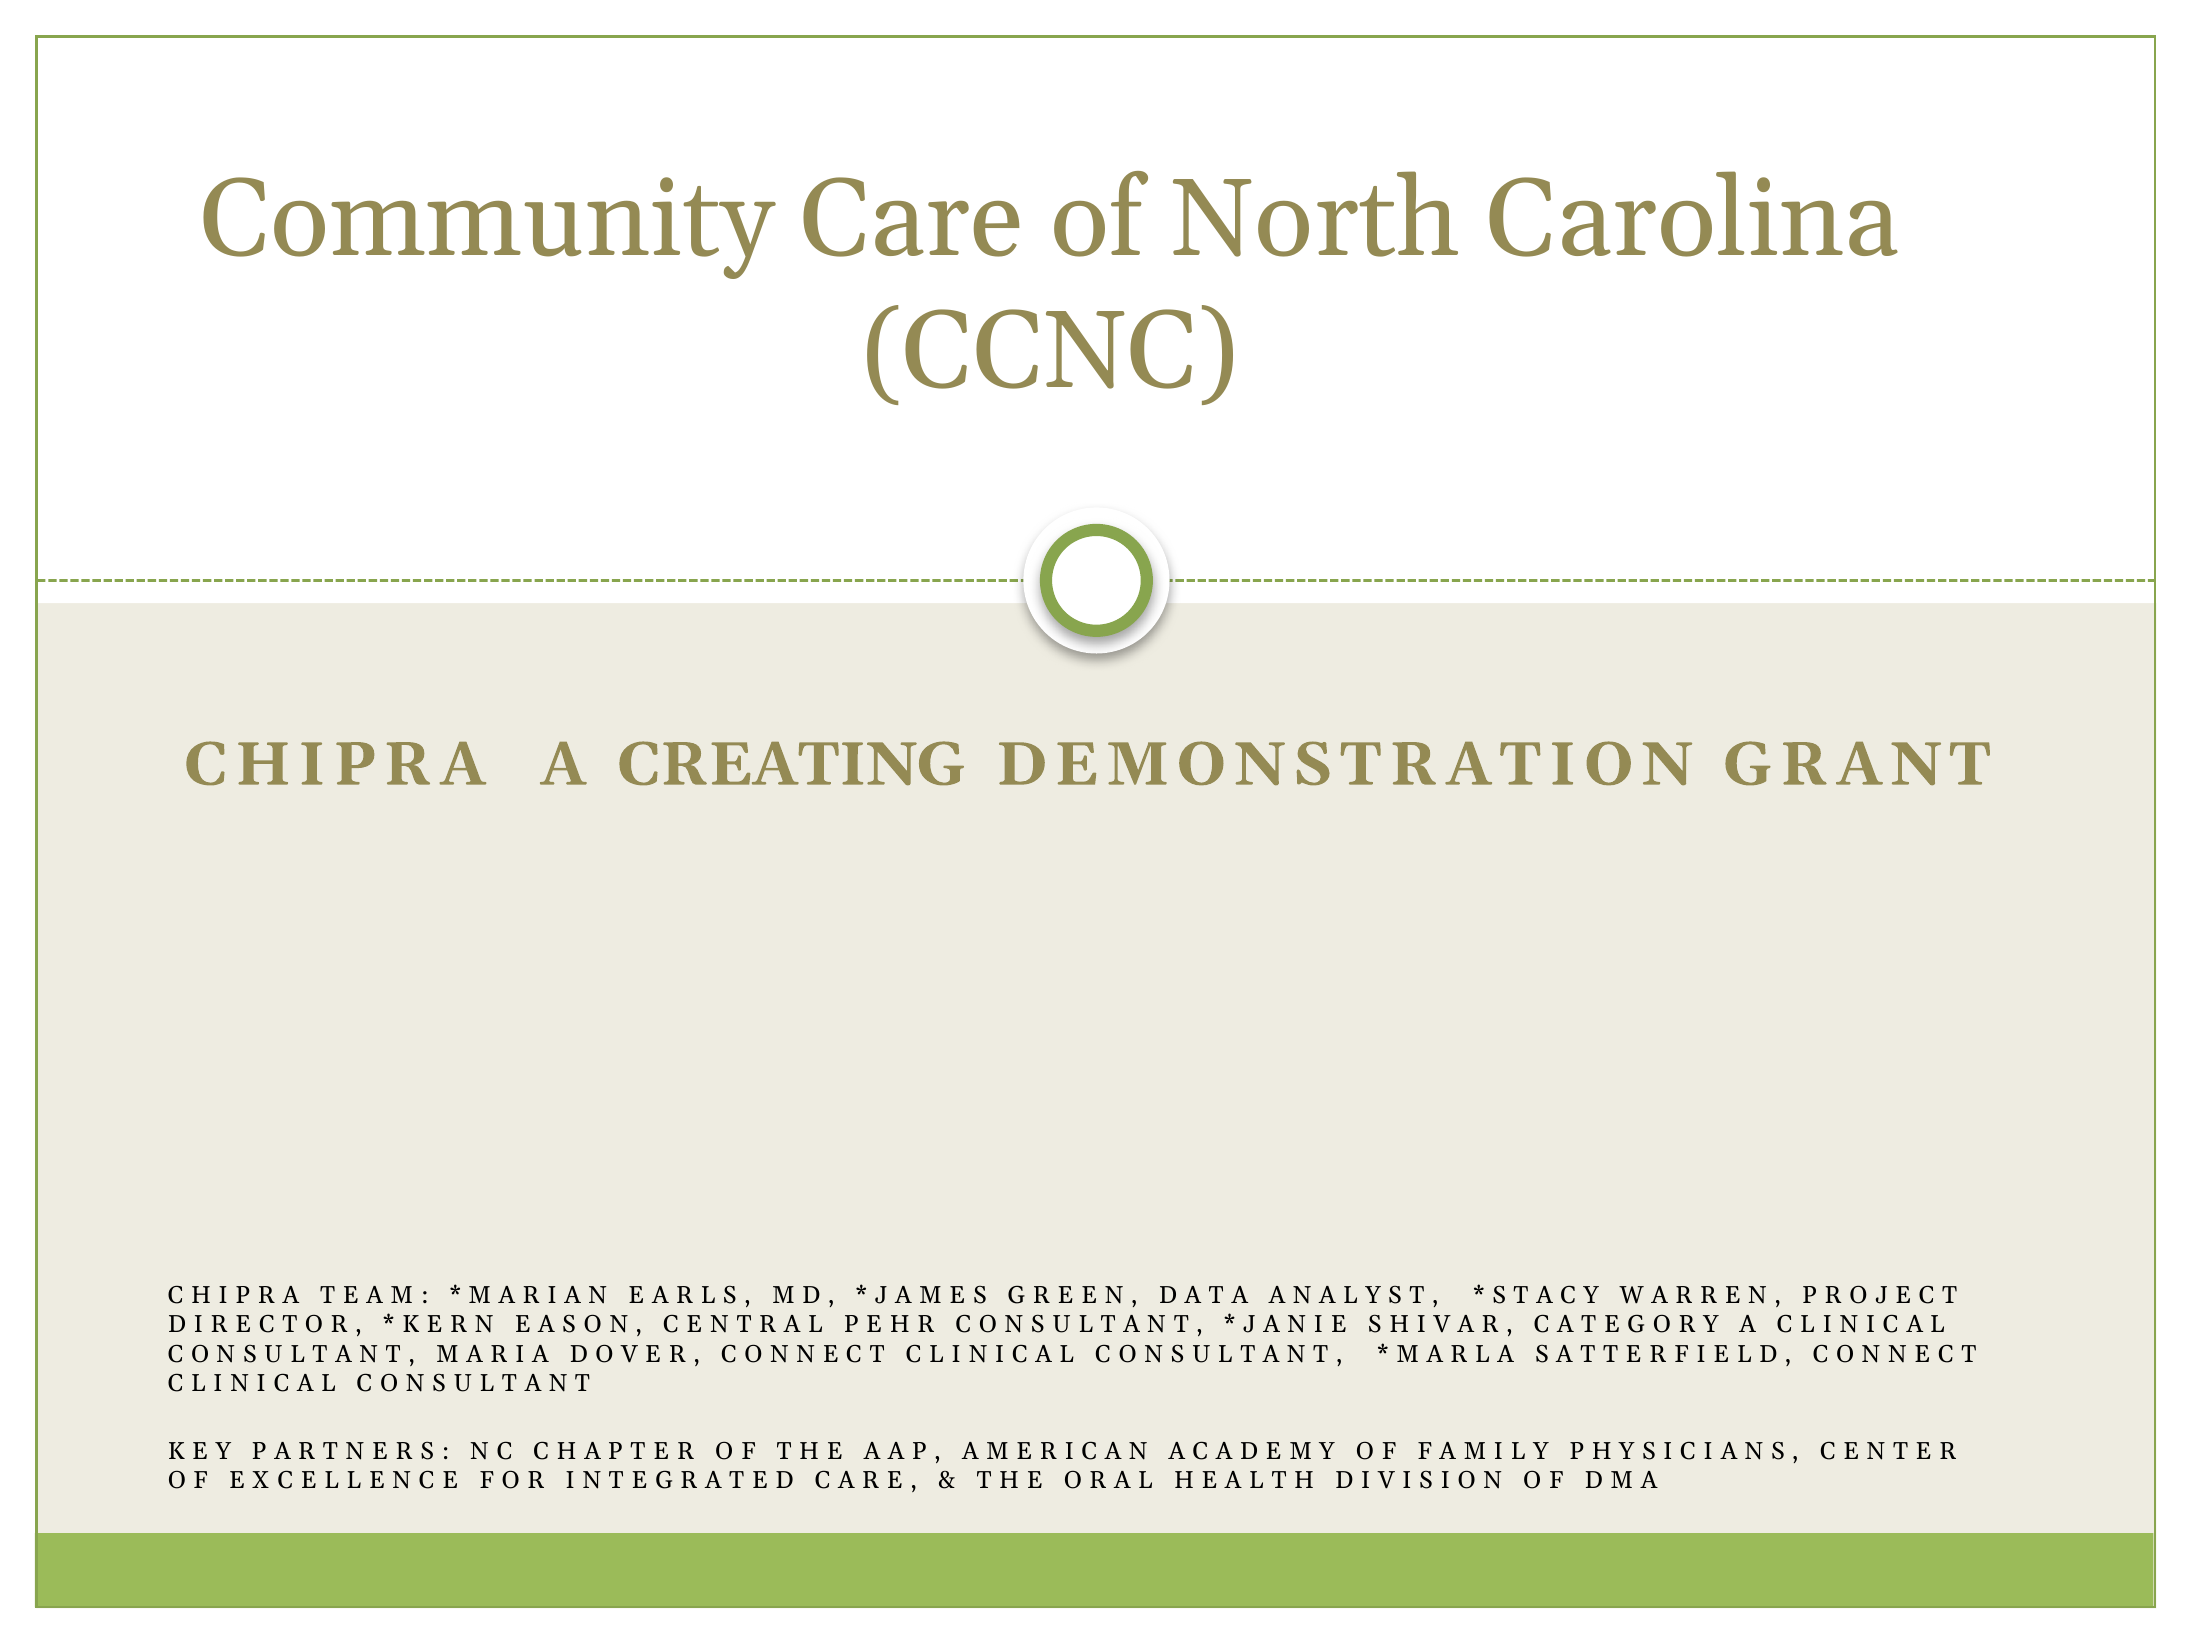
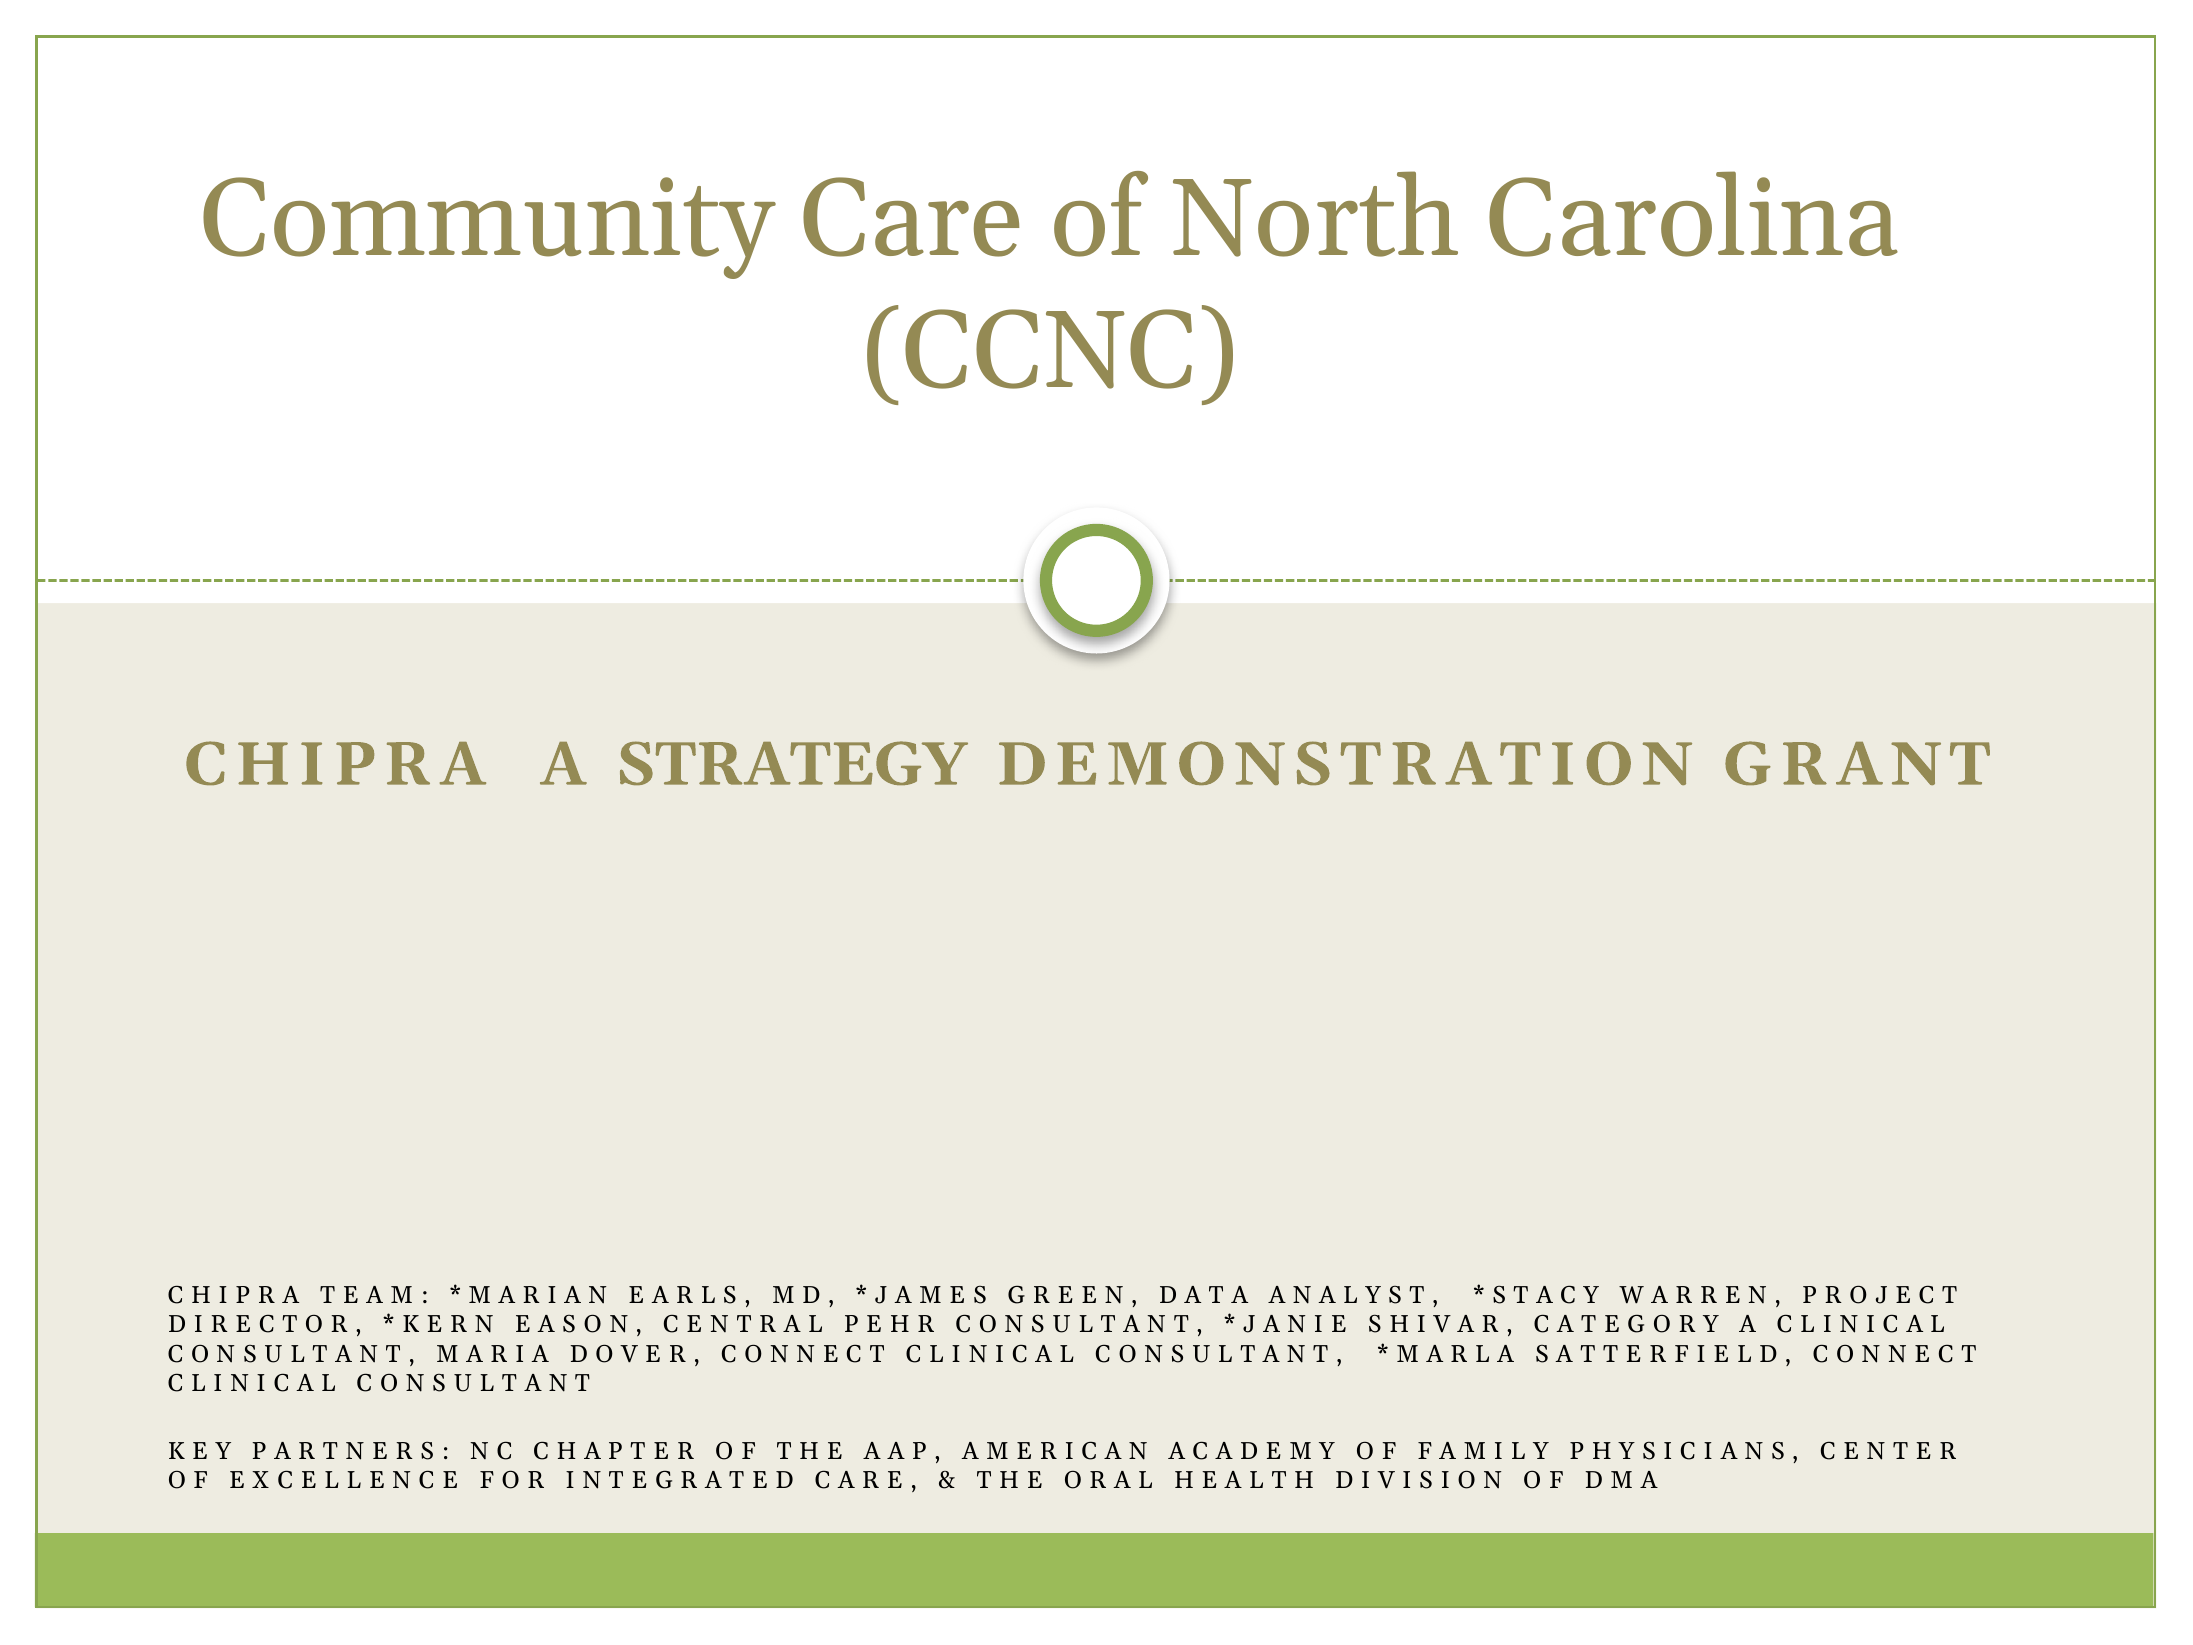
CREATING: CREATING -> STRATEGY
